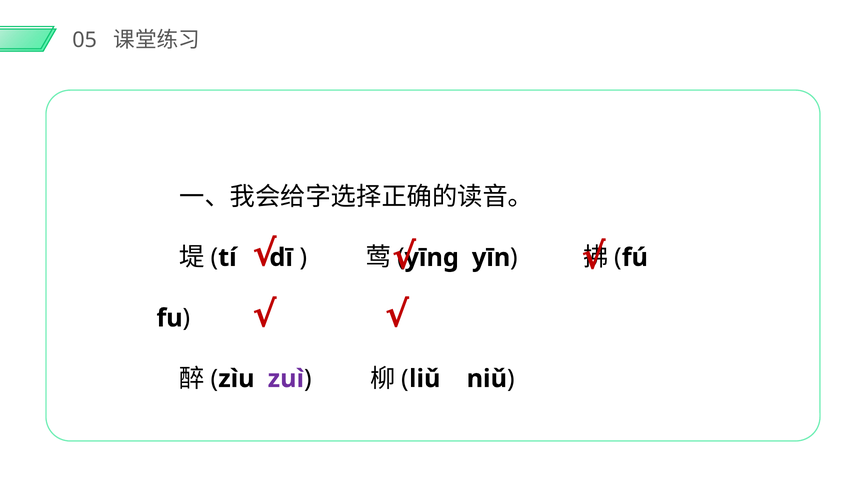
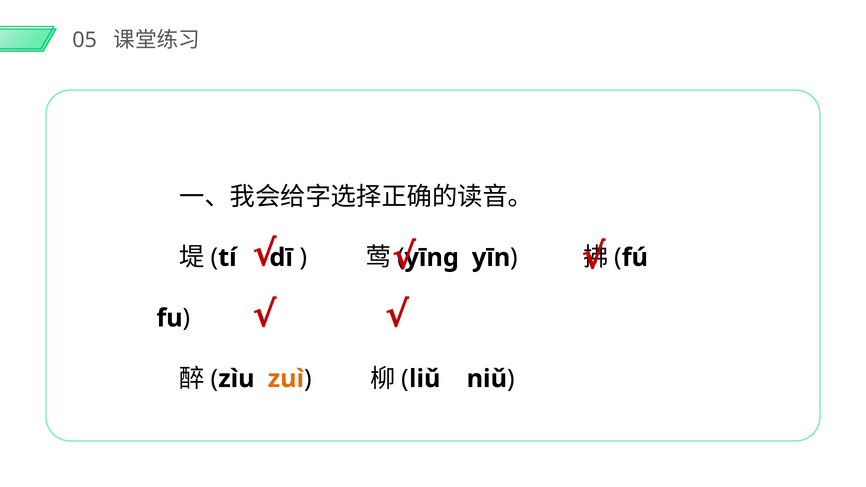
zuì colour: purple -> orange
